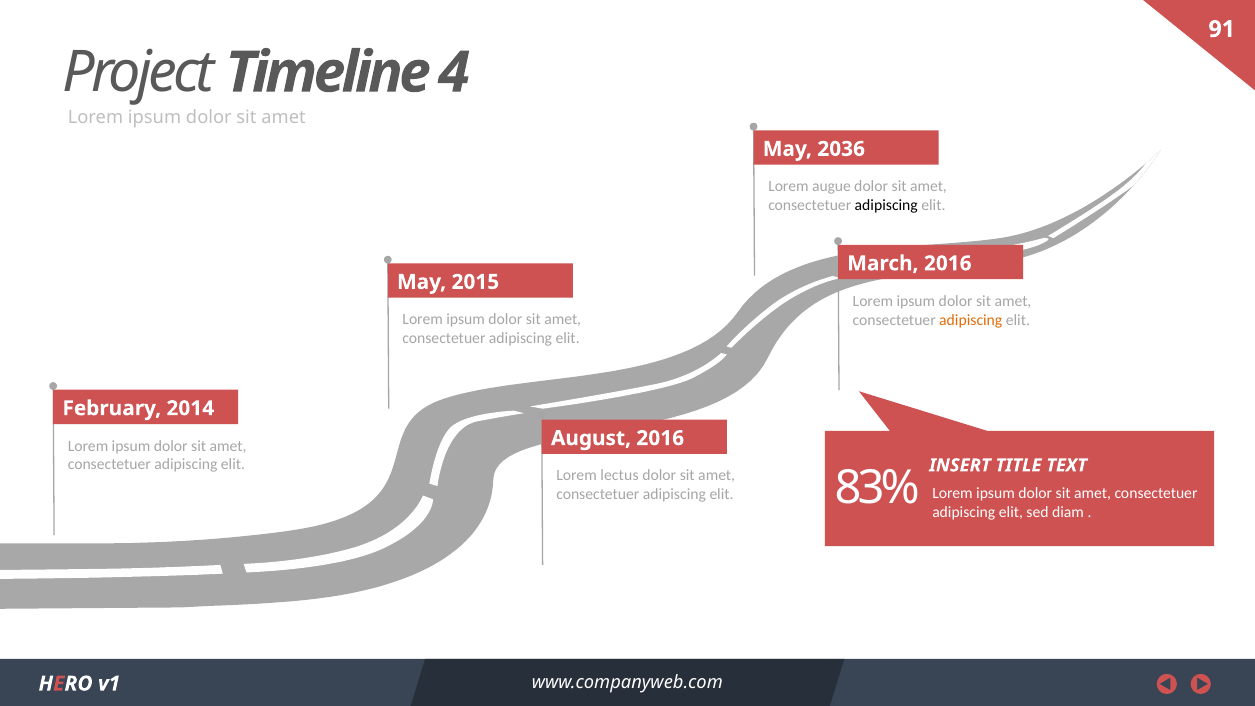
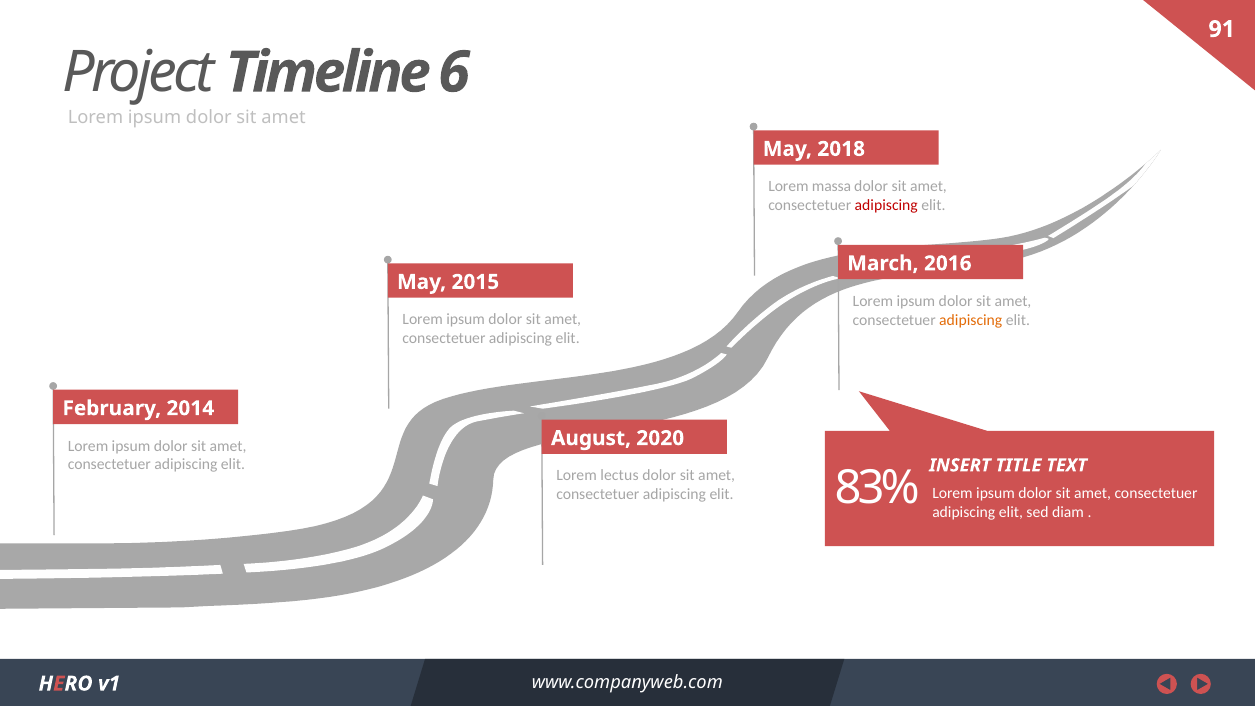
4: 4 -> 6
2036: 2036 -> 2018
augue: augue -> massa
adipiscing at (886, 205) colour: black -> red
August 2016: 2016 -> 2020
